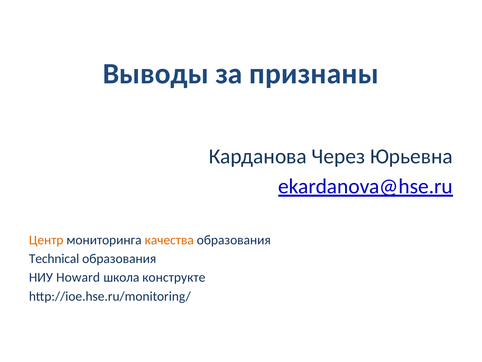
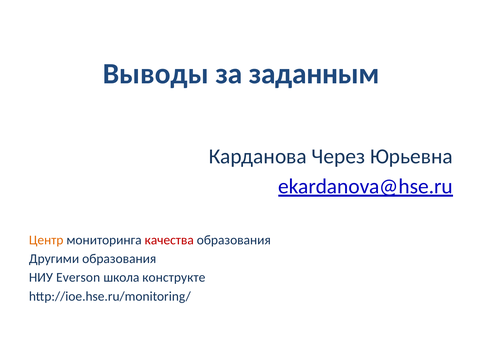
признаны: признаны -> заданным
качества colour: orange -> red
Technical: Technical -> Другими
Howard: Howard -> Everson
